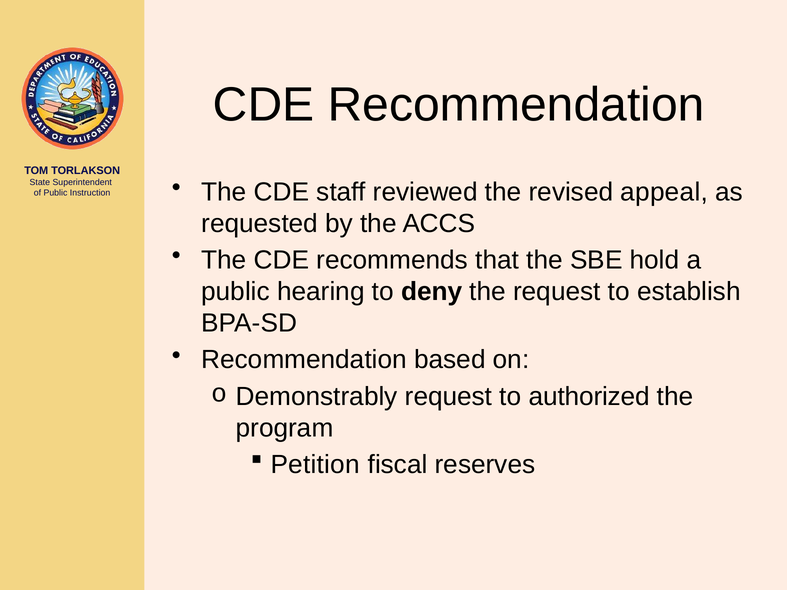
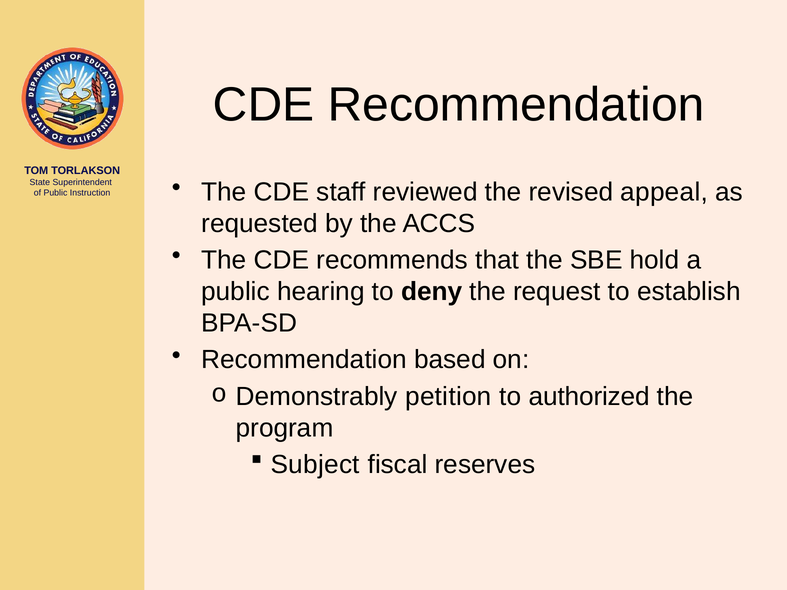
Demonstrably request: request -> petition
Petition: Petition -> Subject
